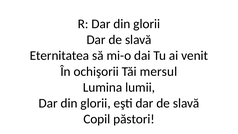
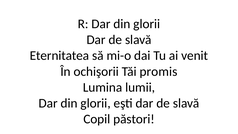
mersul: mersul -> promis
